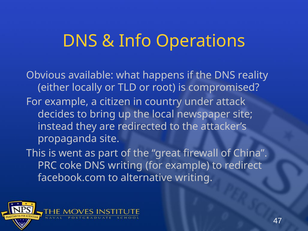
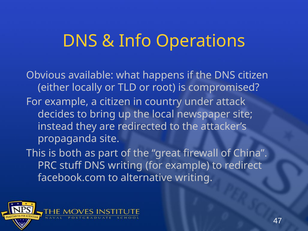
DNS reality: reality -> citizen
went: went -> both
coke: coke -> stuff
